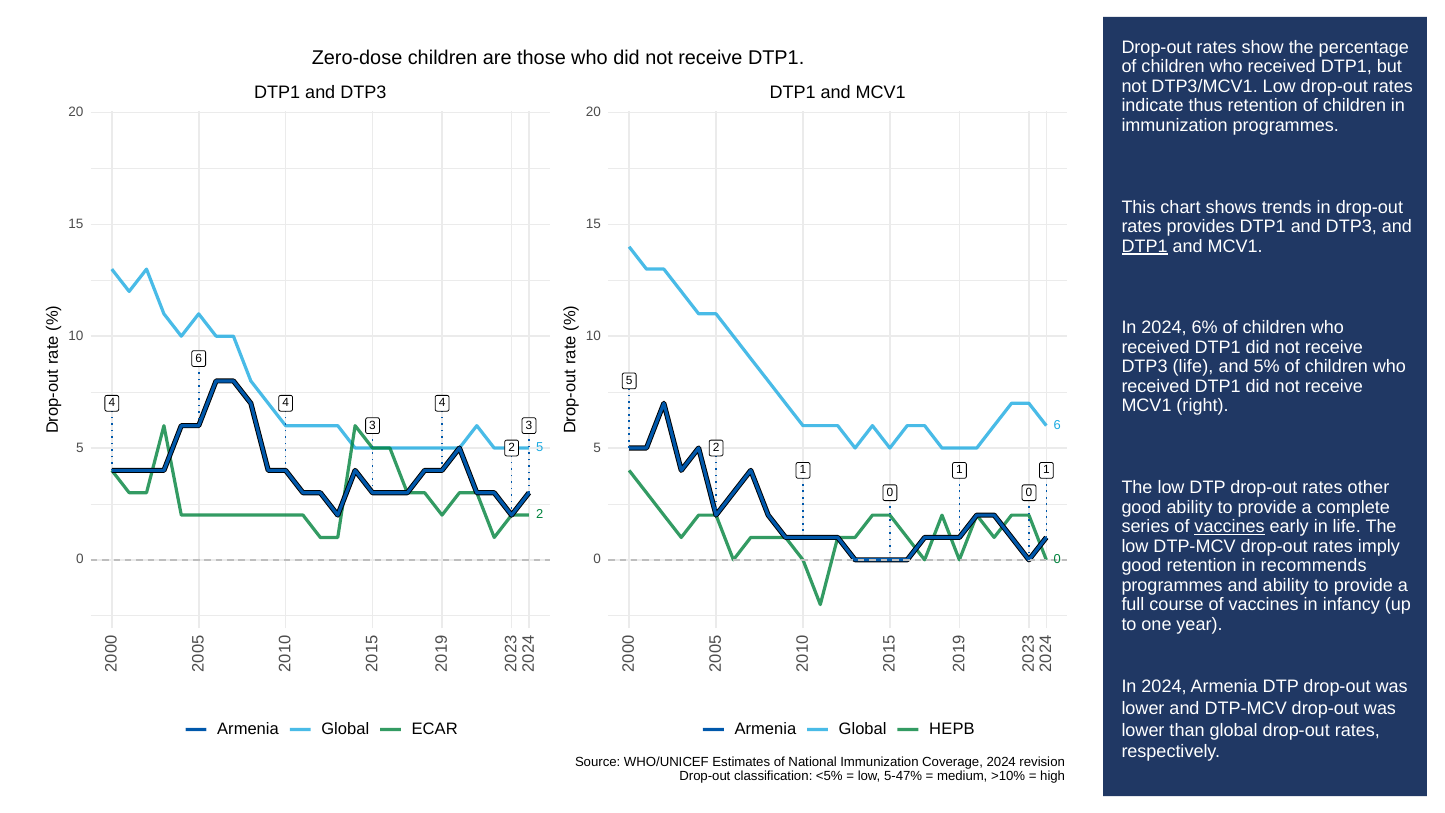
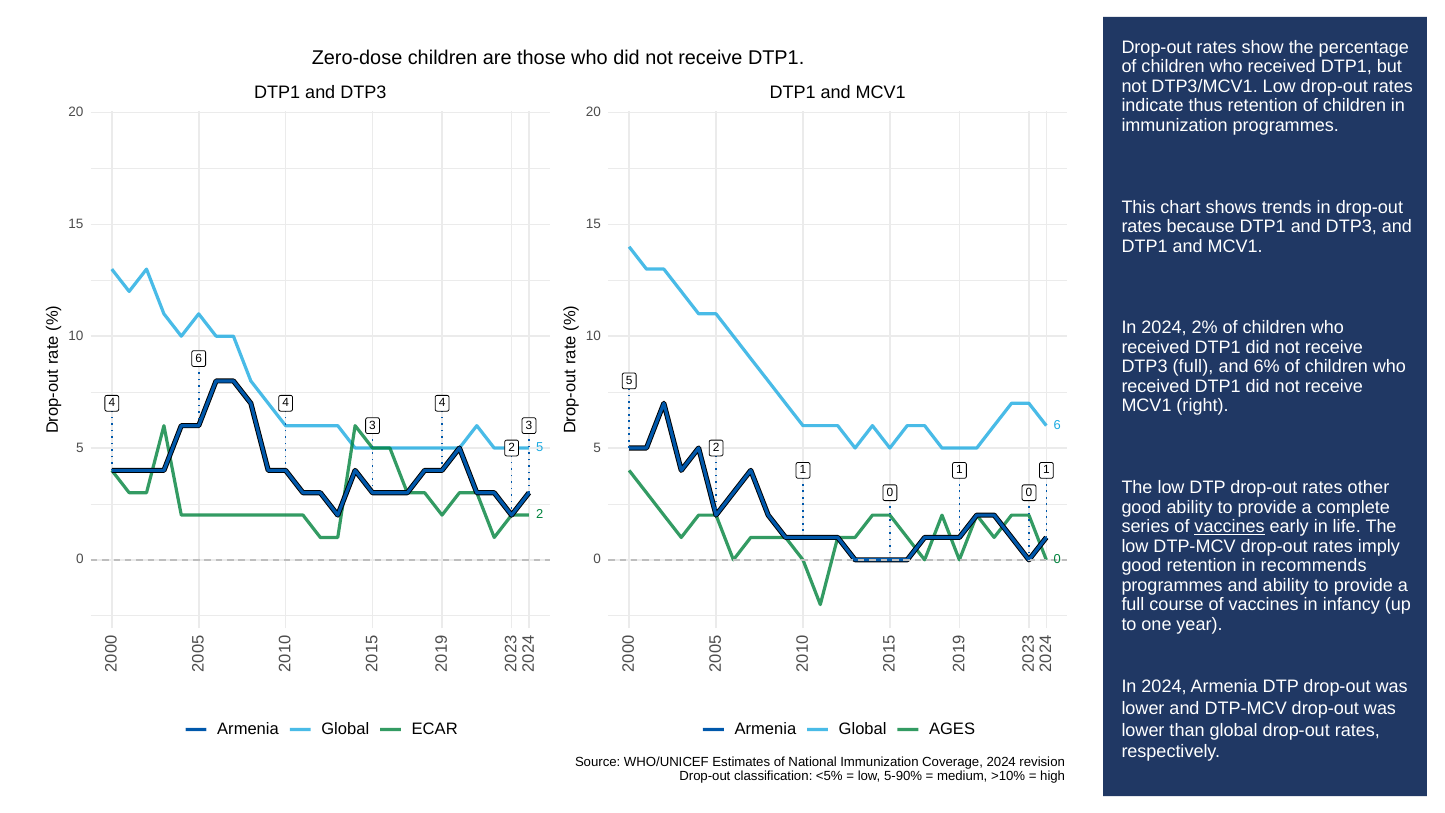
provides: provides -> because
DTP1 at (1145, 246) underline: present -> none
6%: 6% -> 2%
DTP3 life: life -> full
5%: 5% -> 6%
HEPB: HEPB -> AGES
5-47%: 5-47% -> 5-90%
